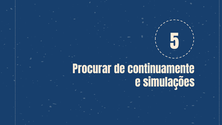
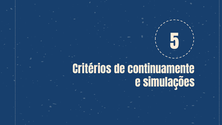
Procurar: Procurar -> Critérios
